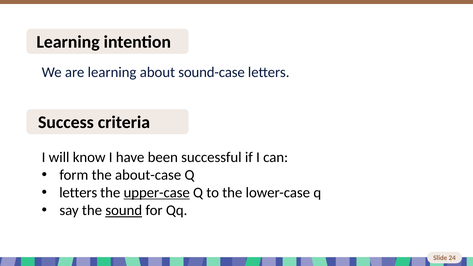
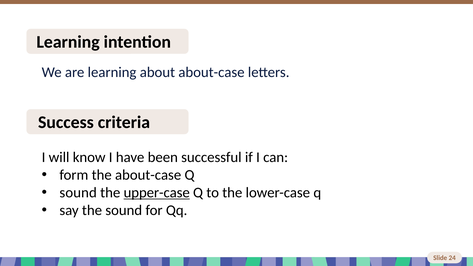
about sound-case: sound-case -> about-case
letters at (78, 193): letters -> sound
sound at (124, 210) underline: present -> none
